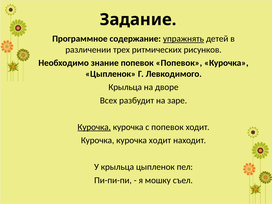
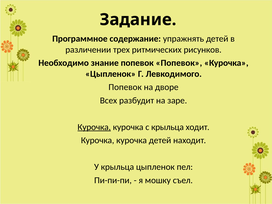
упражнять underline: present -> none
Крыльца at (125, 87): Крыльца -> Попевок
с попевок: попевок -> крыльца
курочка ходит: ходит -> детей
